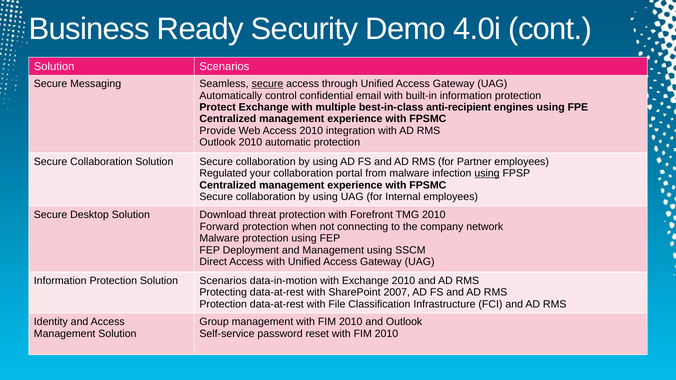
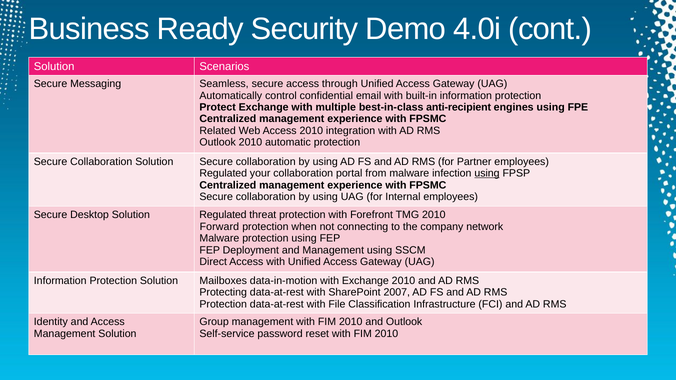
secure at (267, 84) underline: present -> none
Provide: Provide -> Related
Solution Download: Download -> Regulated
Protection Solution Scenarios: Scenarios -> Mailboxes
